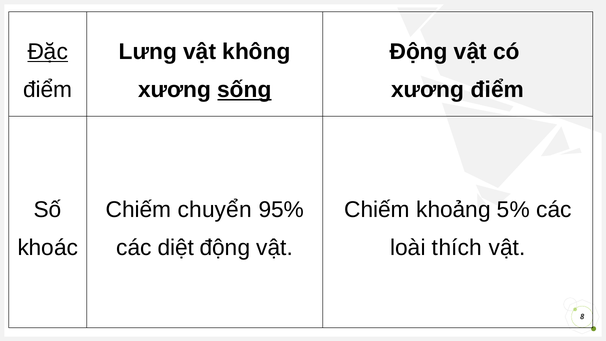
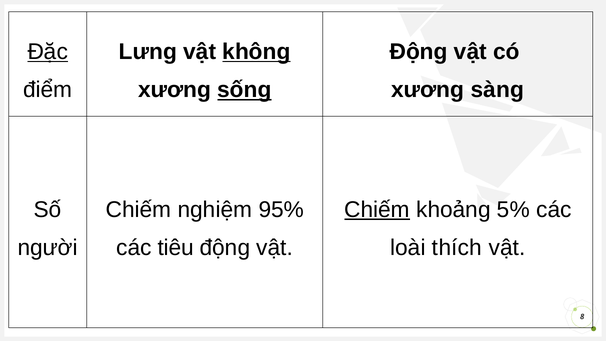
không underline: none -> present
xương điểm: điểm -> sàng
chuyển: chuyển -> nghiệm
Chiếm at (377, 209) underline: none -> present
khoác: khoác -> người
diệt: diệt -> tiêu
